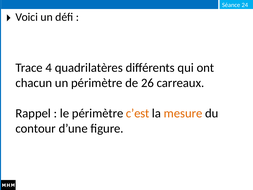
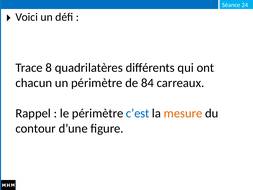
4: 4 -> 8
26: 26 -> 84
c’est colour: orange -> blue
